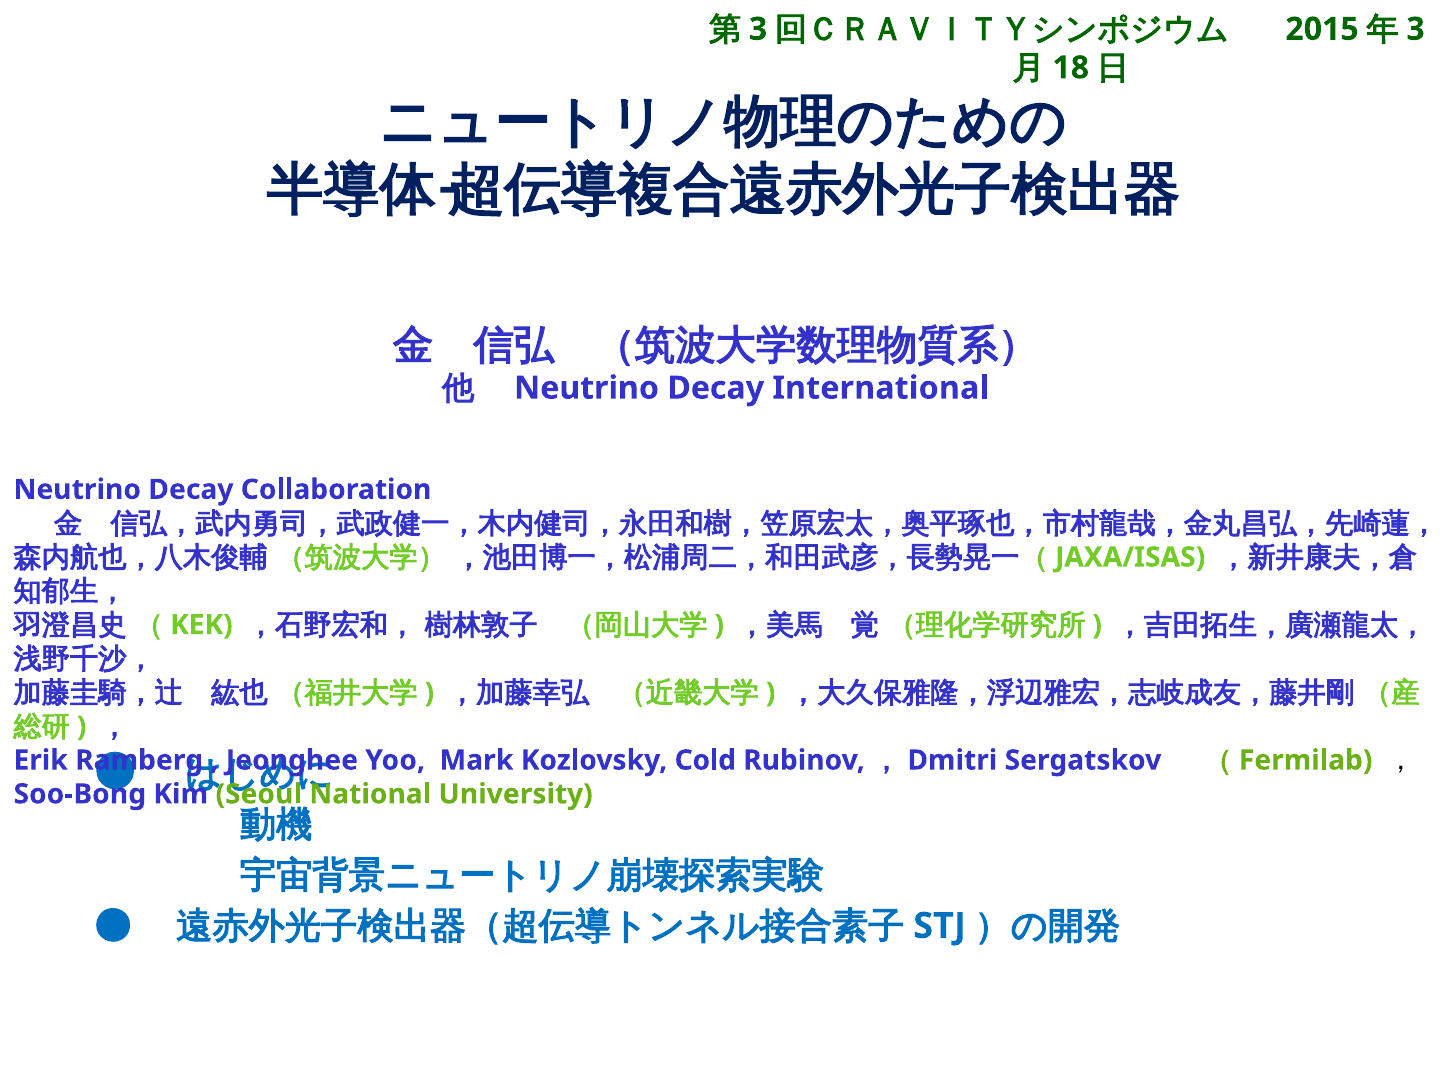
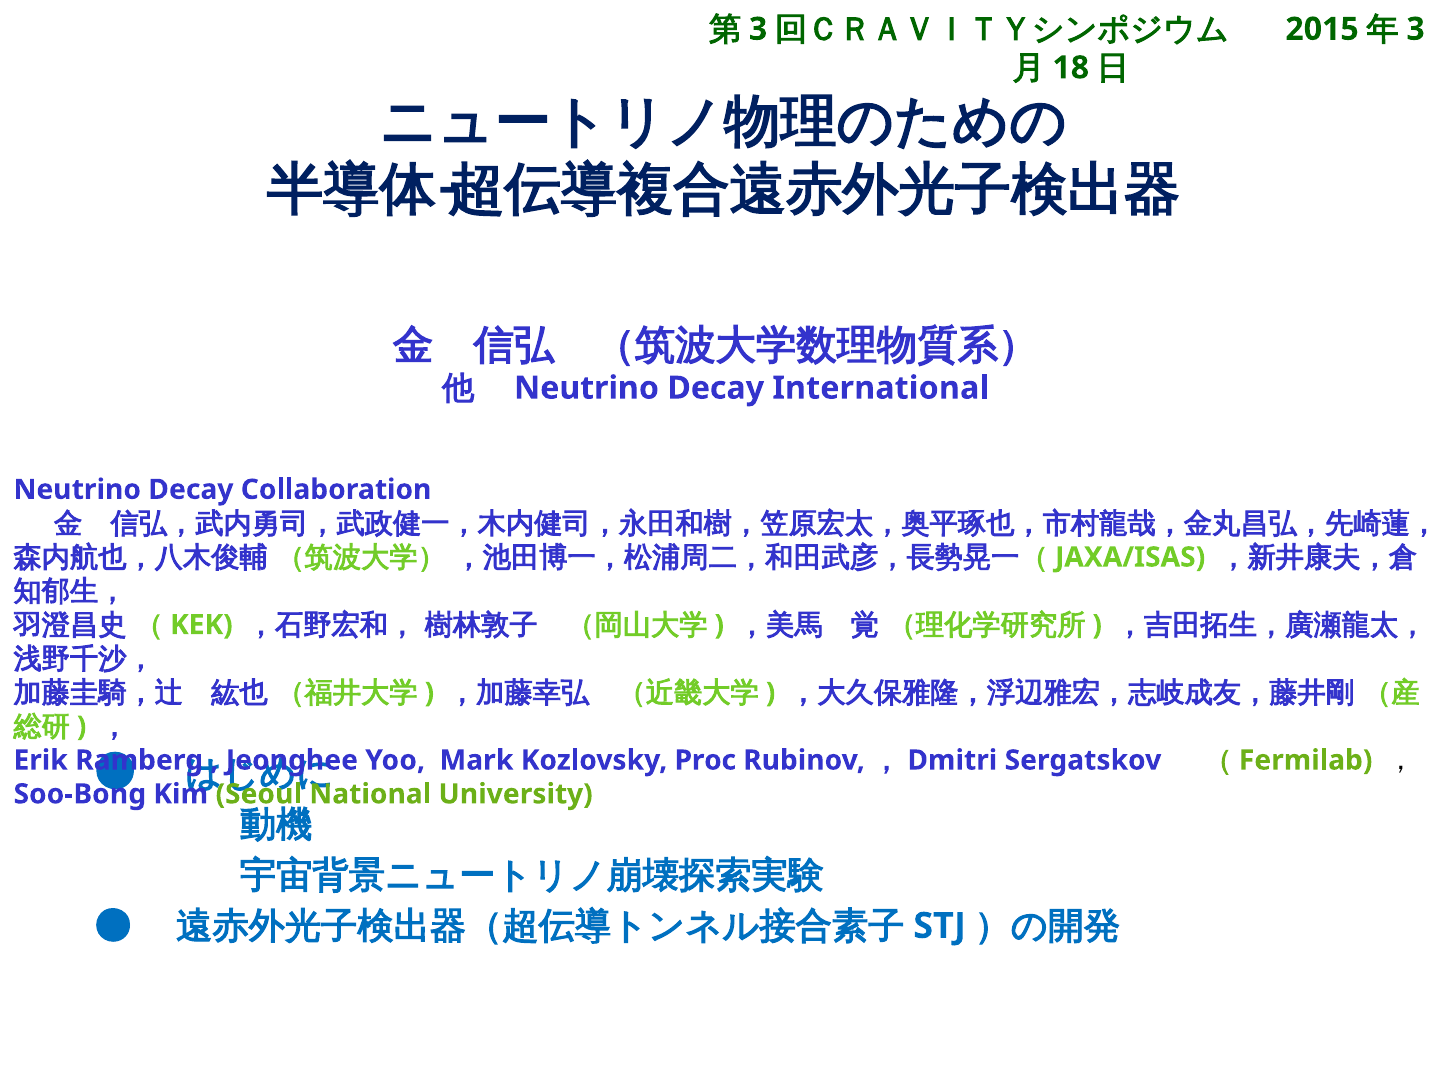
Cold: Cold -> Proc
